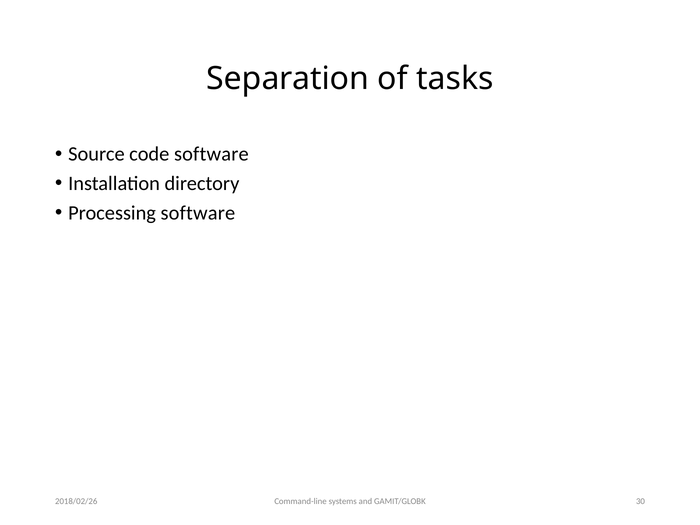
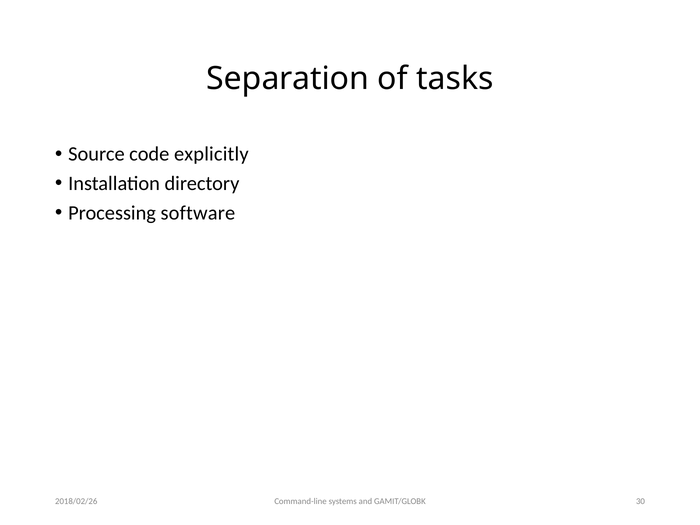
code software: software -> explicitly
